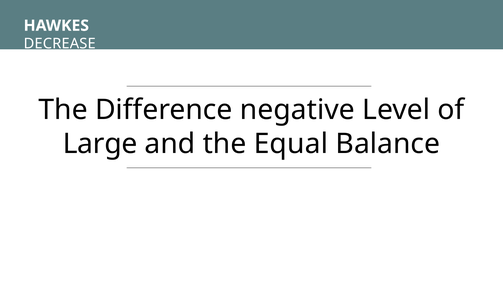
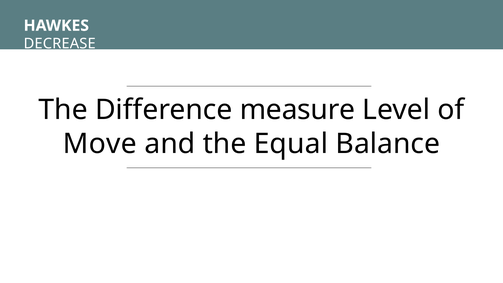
negative: negative -> measure
Large: Large -> Move
